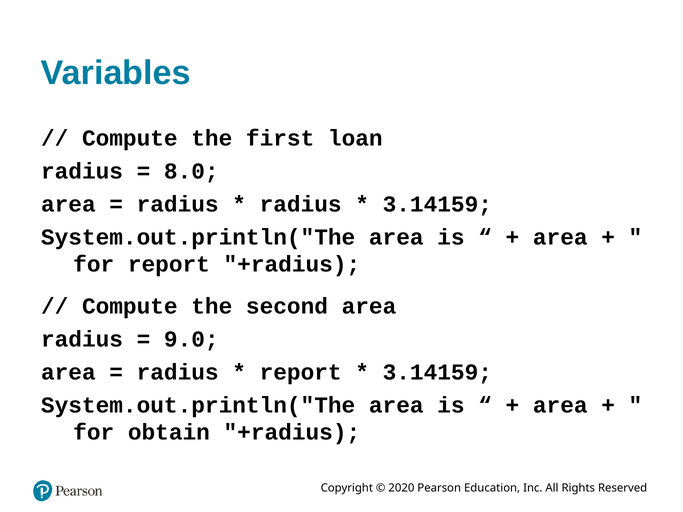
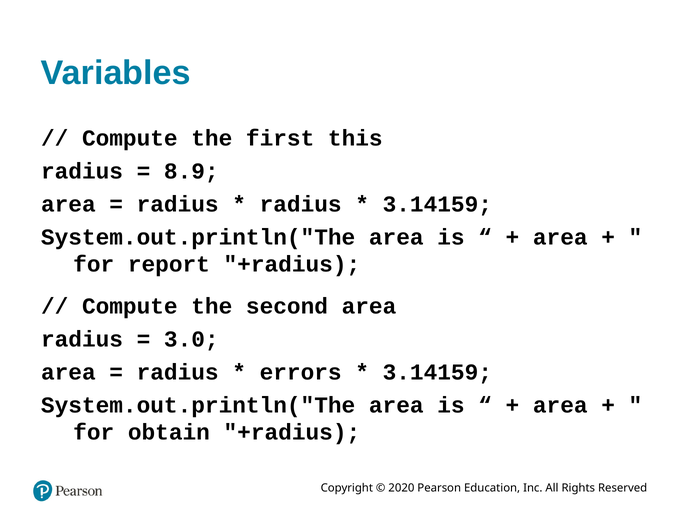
loan: loan -> this
8.0: 8.0 -> 8.9
9.0: 9.0 -> 3.0
report at (301, 372): report -> errors
